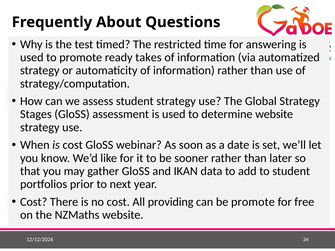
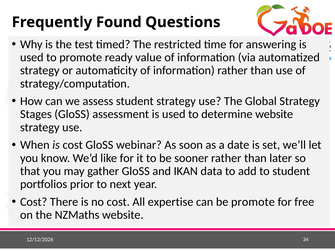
About: About -> Found
takes: takes -> value
providing: providing -> expertise
